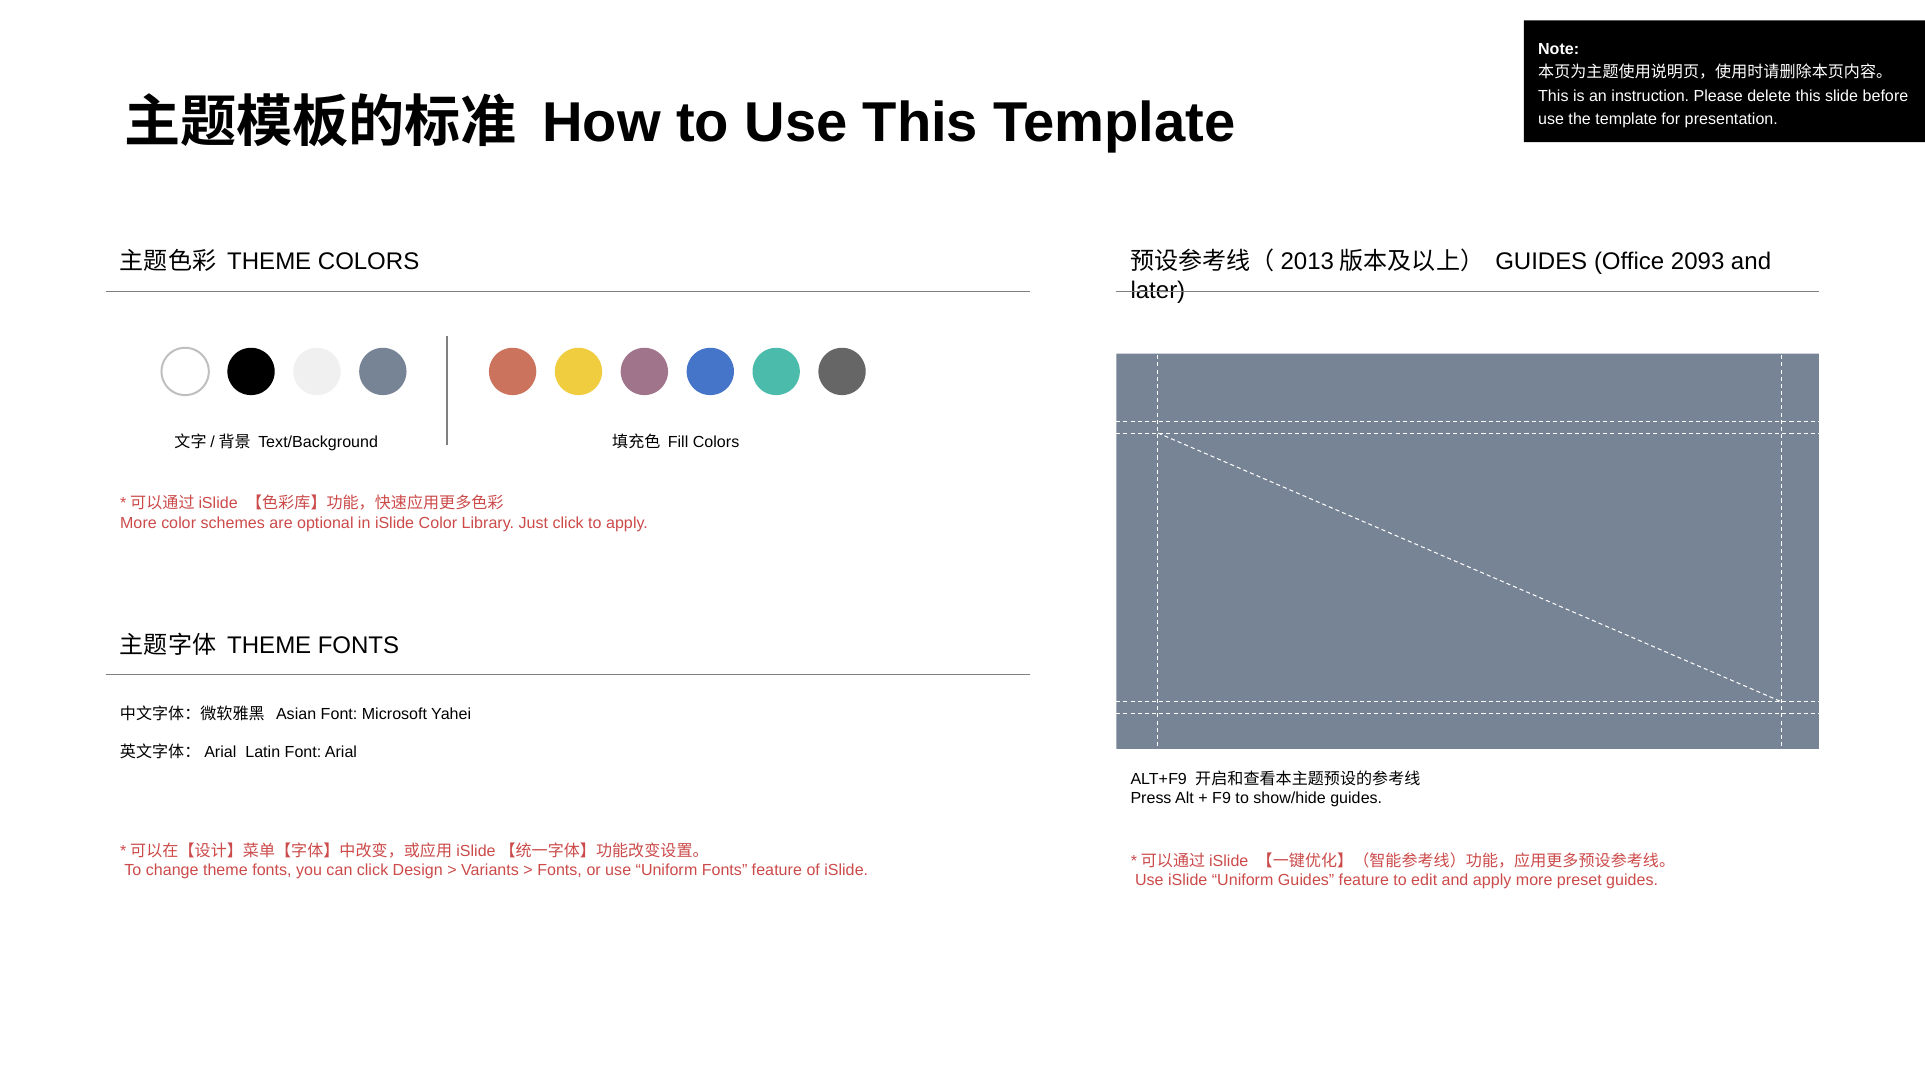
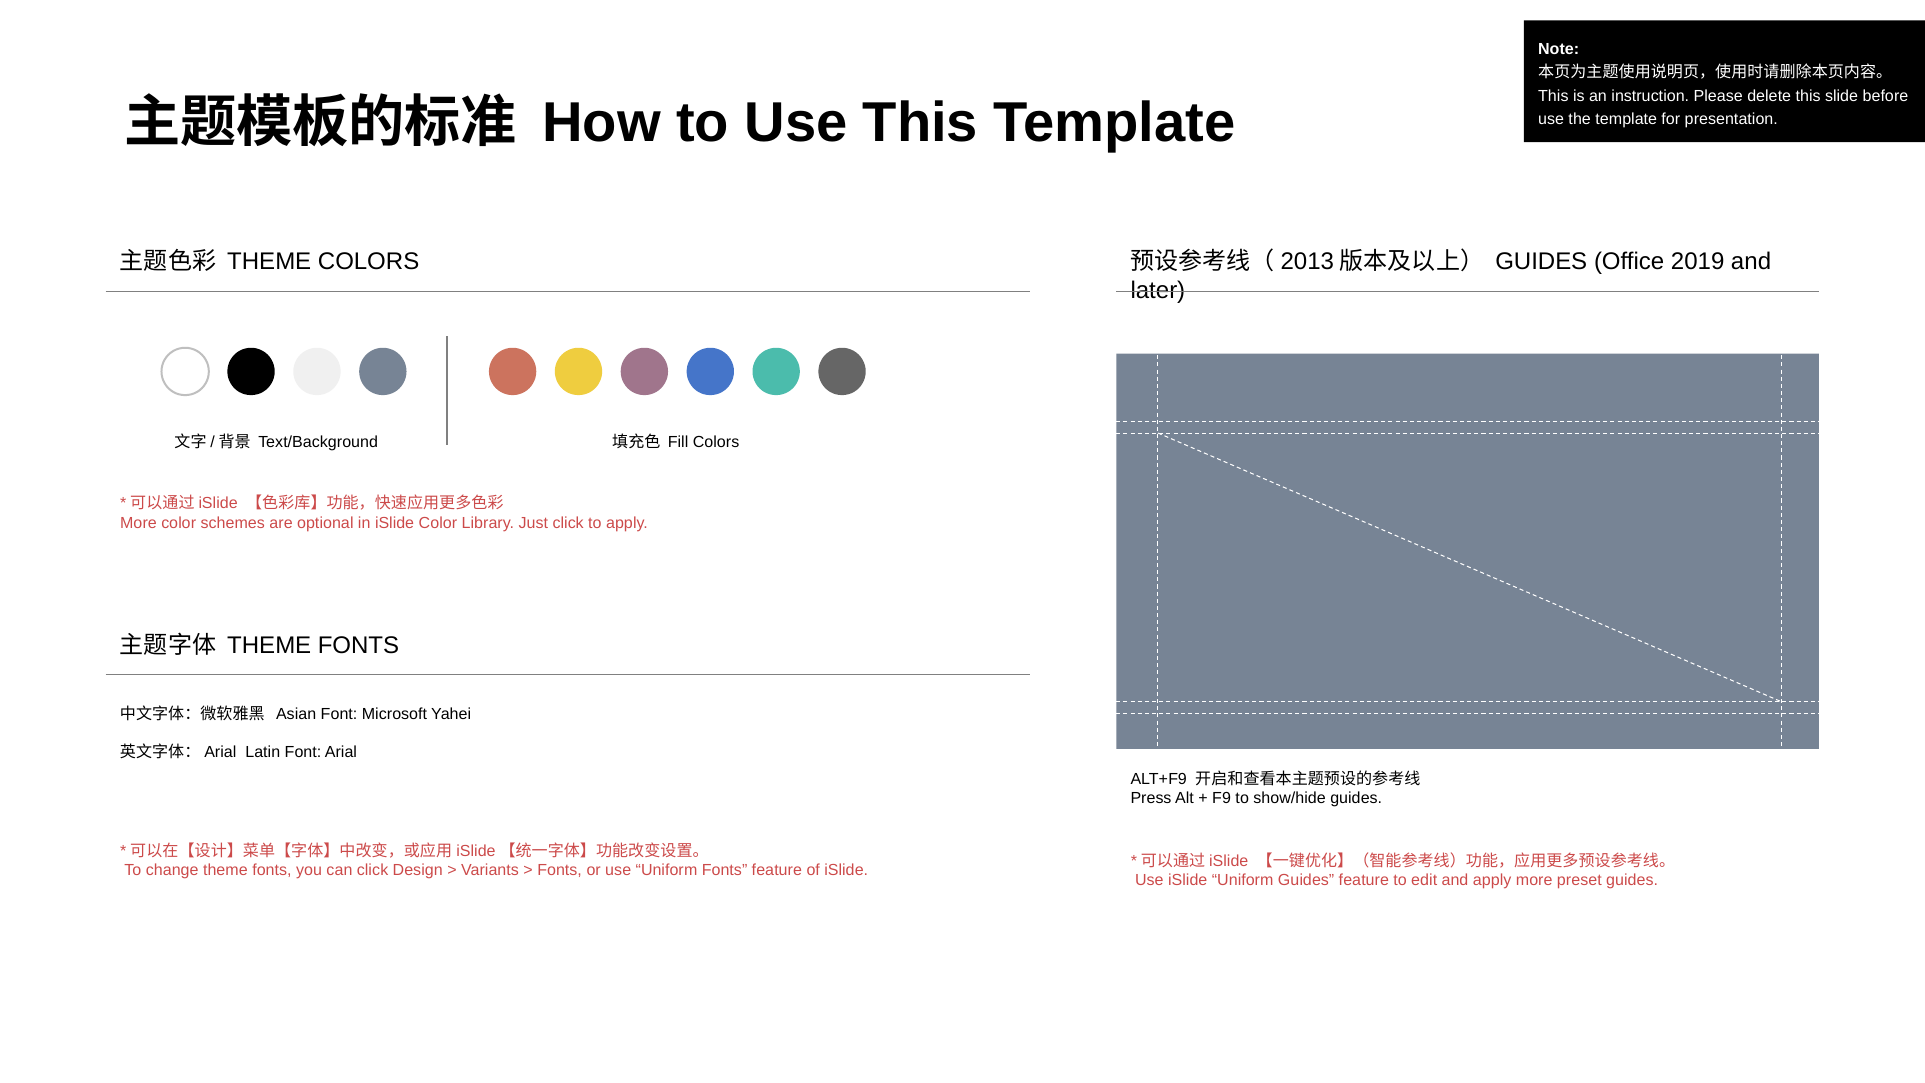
2093: 2093 -> 2019
